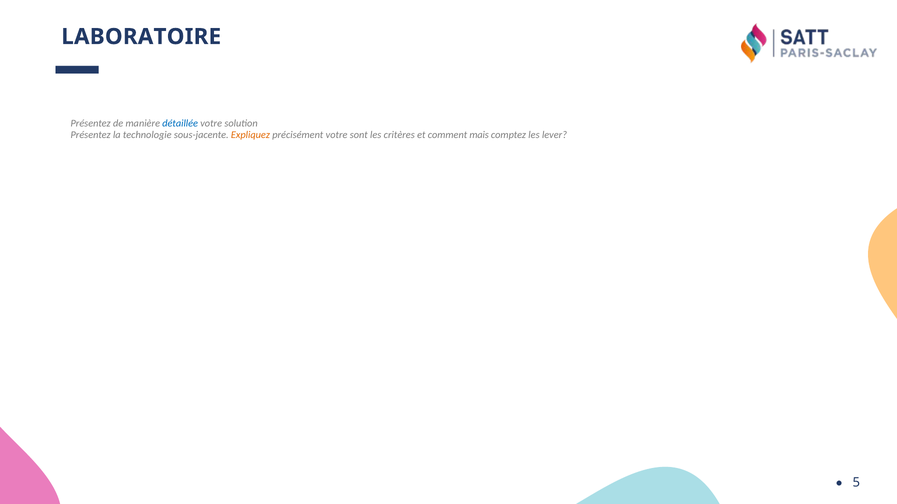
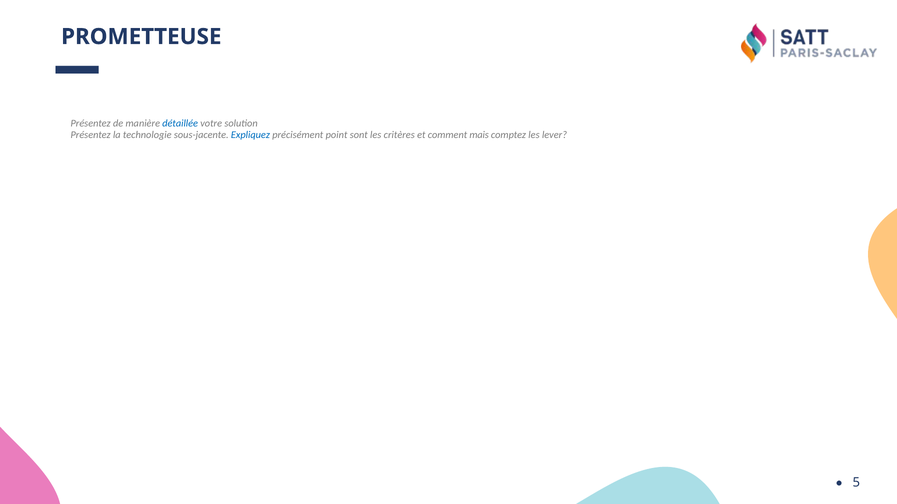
LABORATOIRE: LABORATOIRE -> PROMETTEUSE
Expliquez colour: orange -> blue
précisément votre: votre -> point
